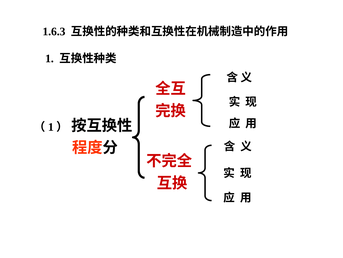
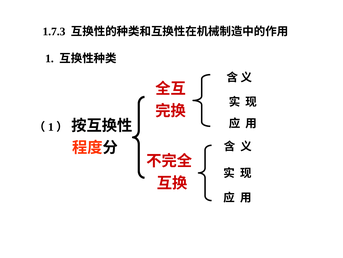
1.6.3: 1.6.3 -> 1.7.3
